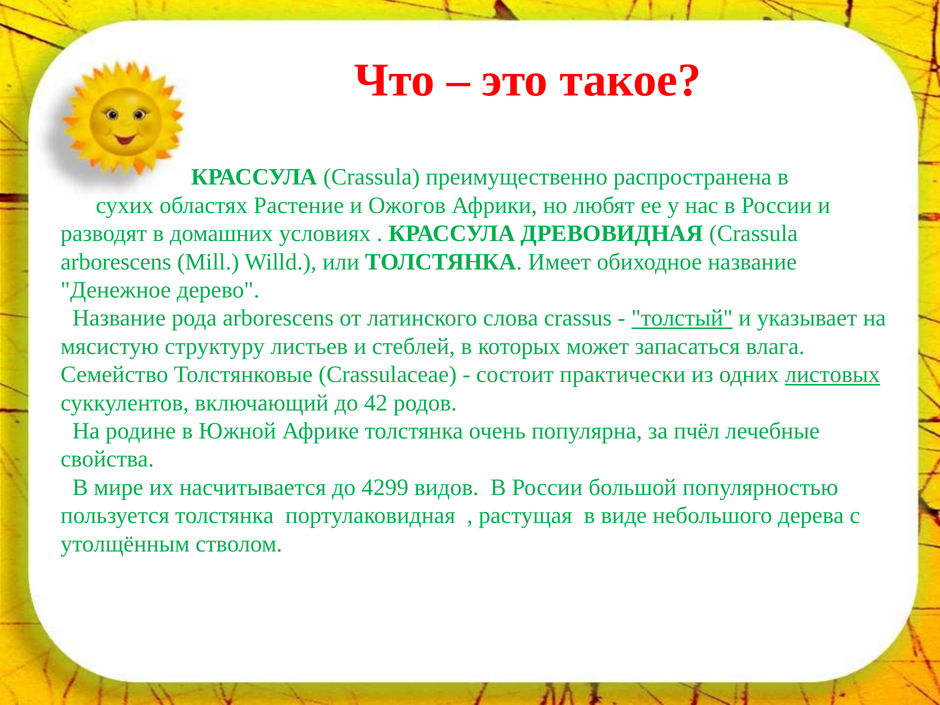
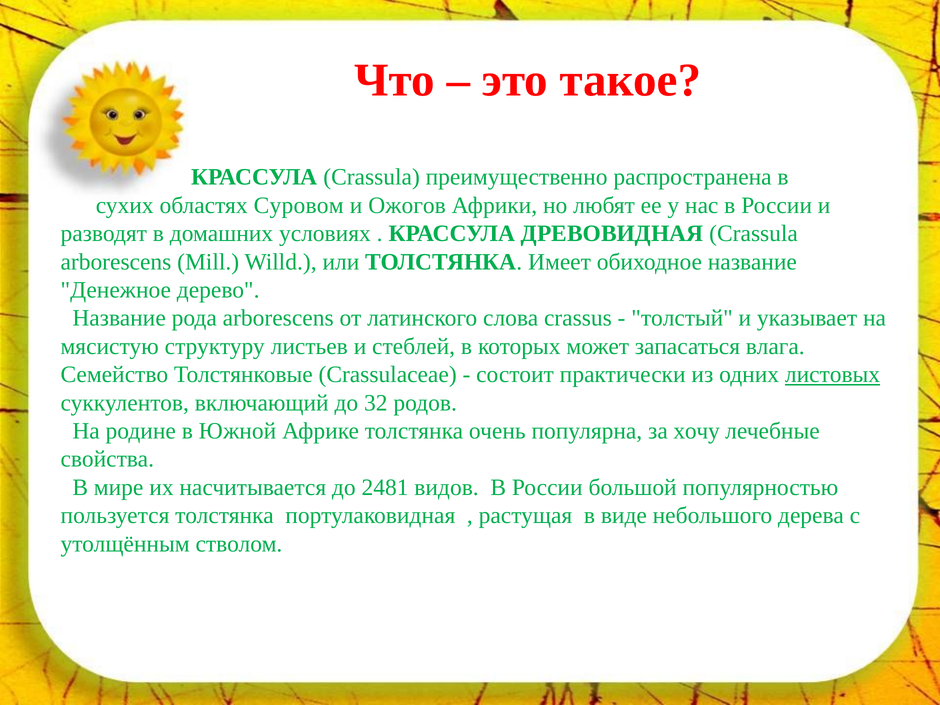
Растение: Растение -> Суровом
толстый underline: present -> none
42: 42 -> 32
пчёл: пчёл -> хочу
4299: 4299 -> 2481
